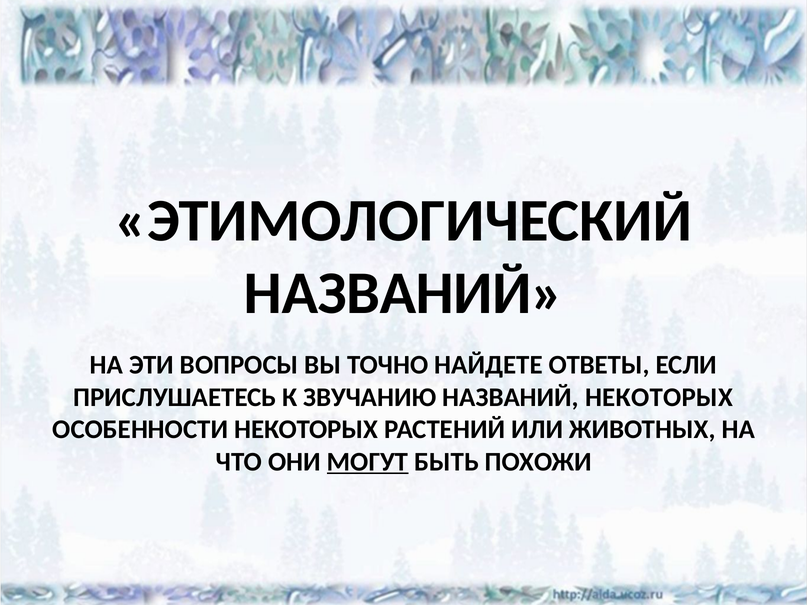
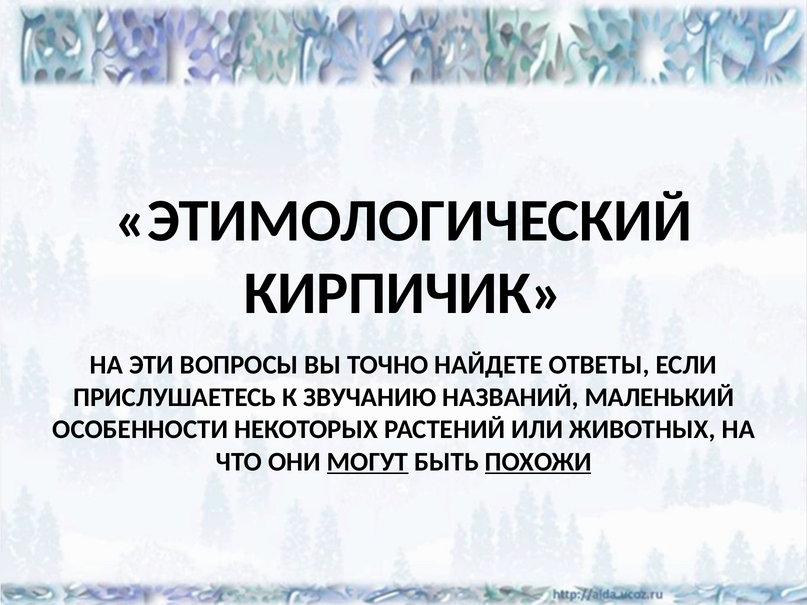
НАЗВАНИЙ at (404, 293): НАЗВАНИЙ -> КИРПИЧИК
НАЗВАНИЙ НЕКОТОРЫХ: НЕКОТОРЫХ -> МАЛЕНЬКИЙ
ПОХОЖИ underline: none -> present
